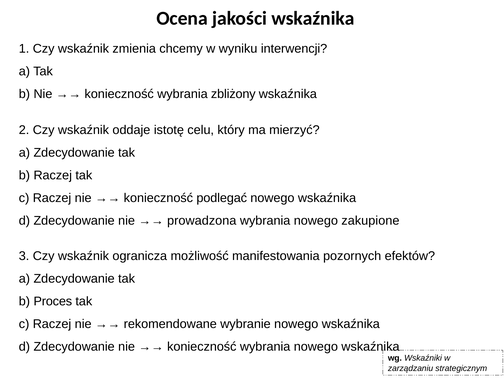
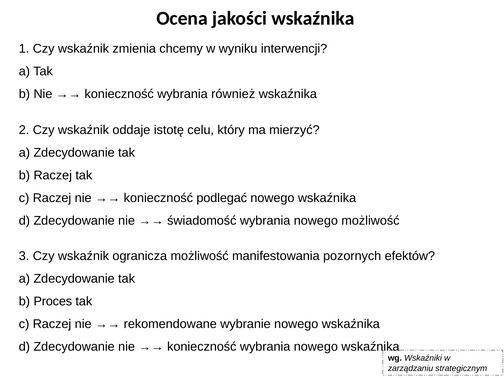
zbliżony: zbliżony -> również
prowadzona: prowadzona -> świadomość
nowego zakupione: zakupione -> możliwość
